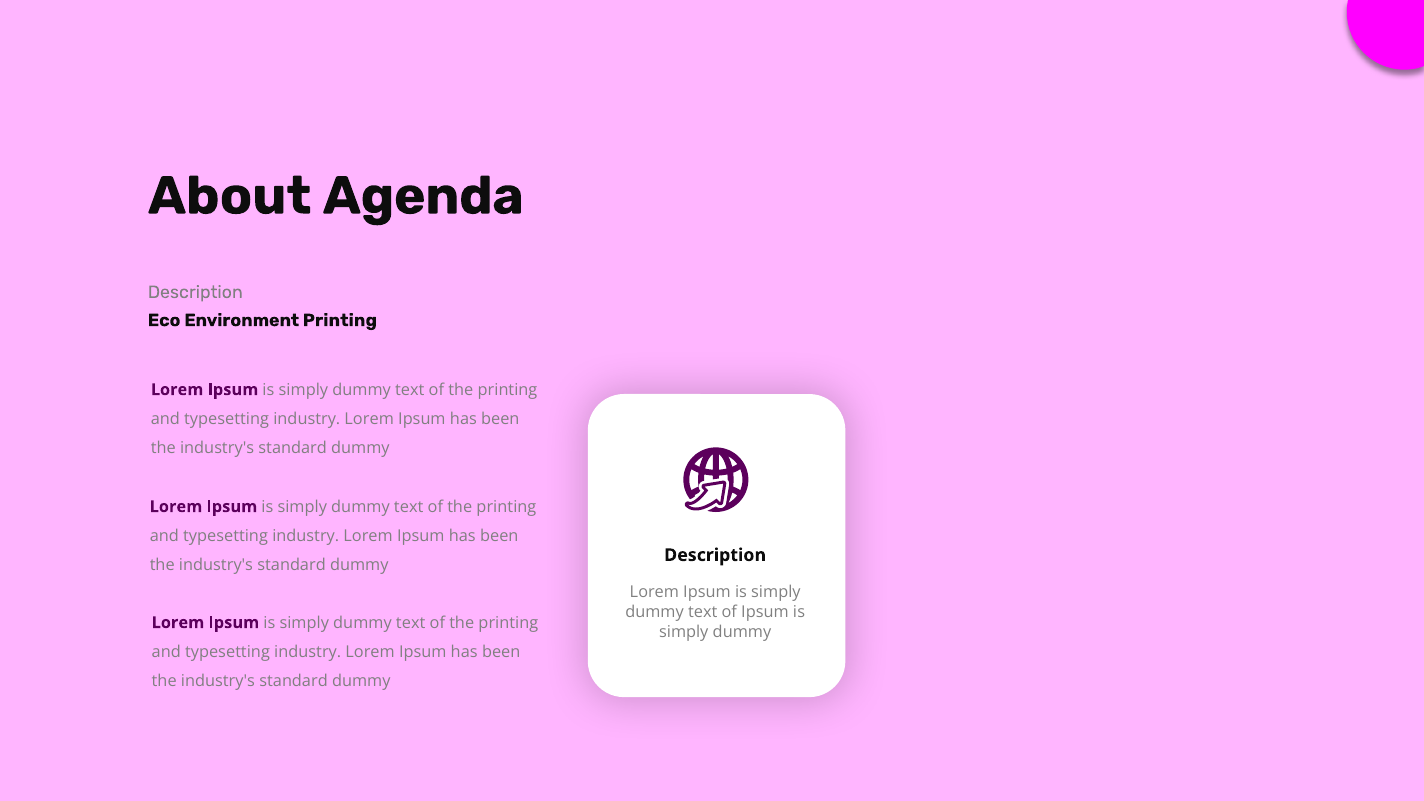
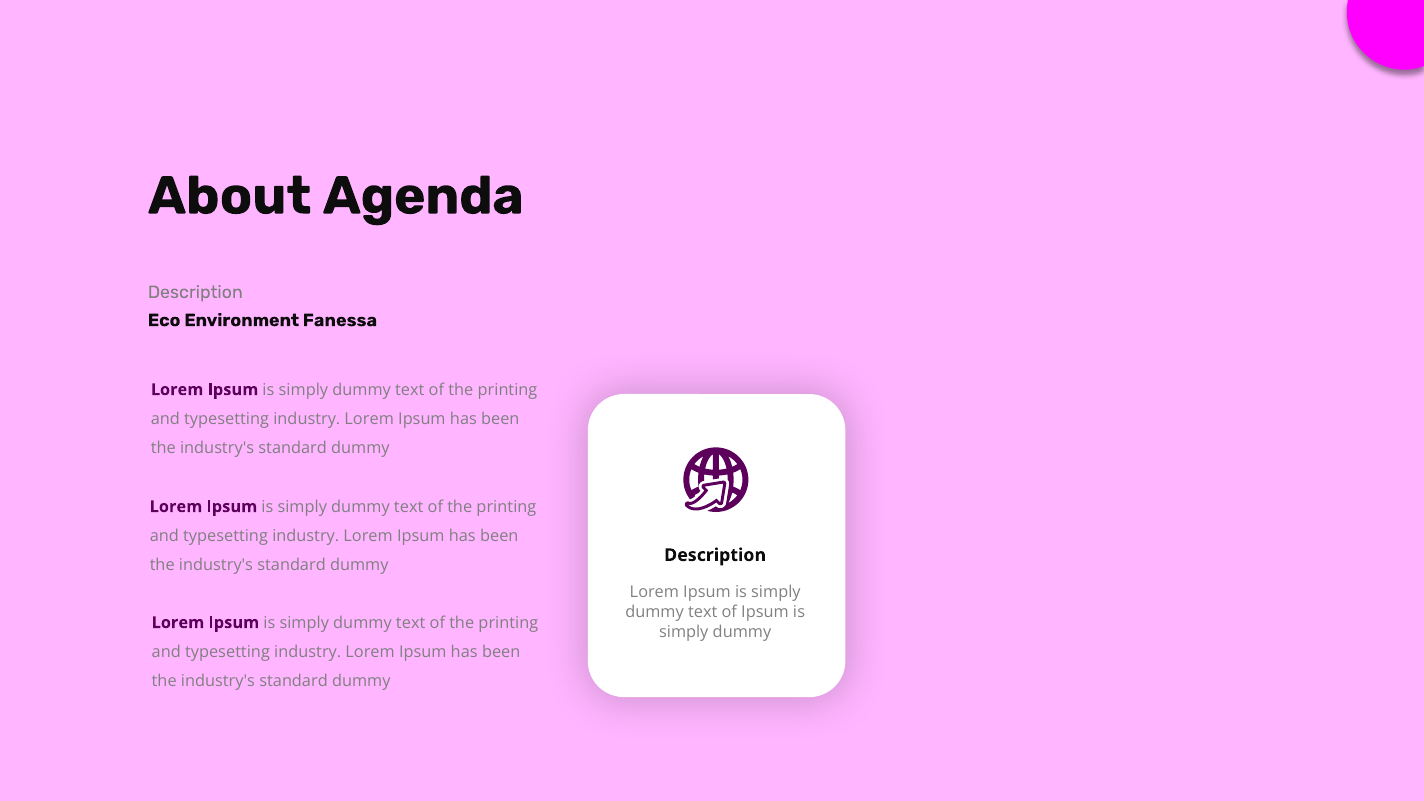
Environment Printing: Printing -> Fanessa
